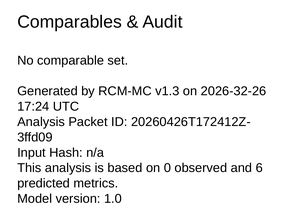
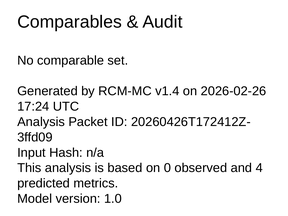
v1.3: v1.3 -> v1.4
2026-32-26: 2026-32-26 -> 2026-02-26
6: 6 -> 4
